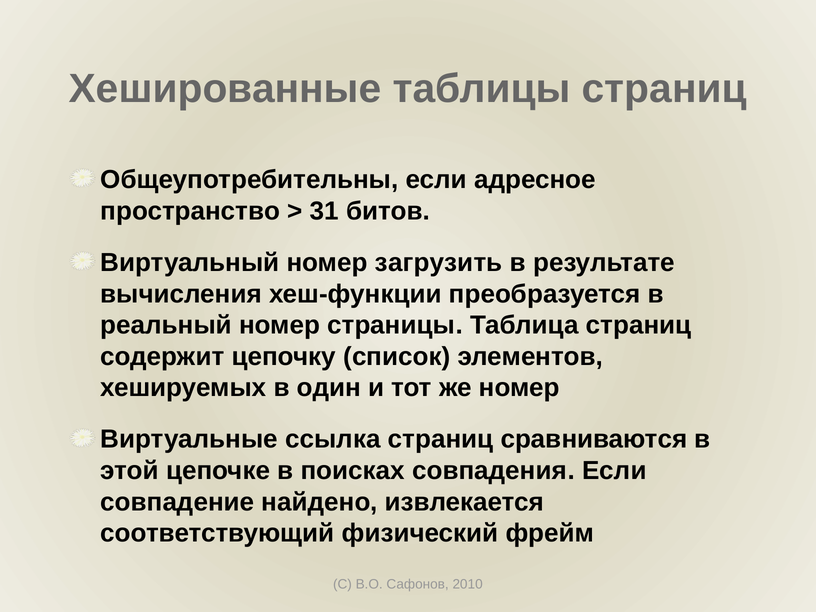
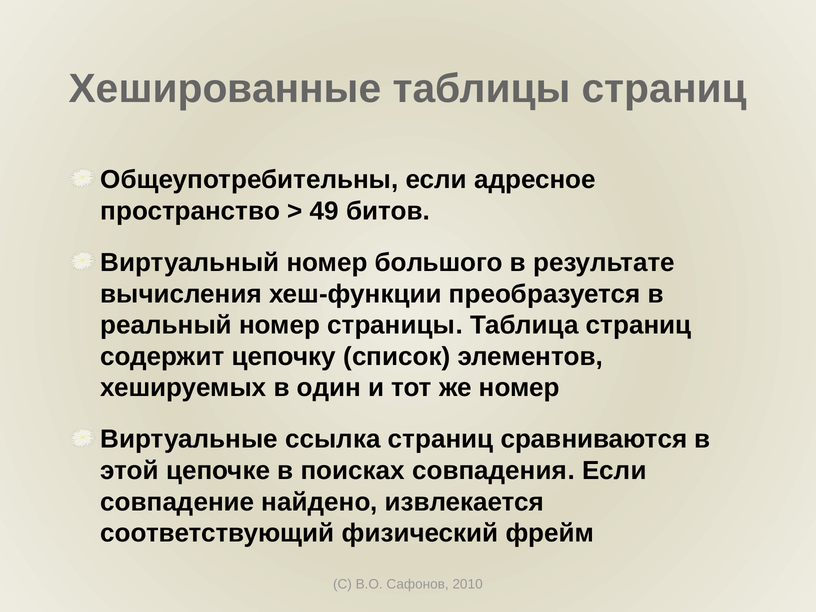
31: 31 -> 49
загрузить: загрузить -> большого
